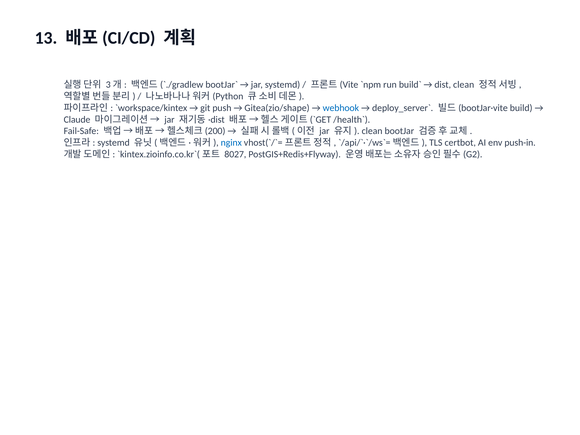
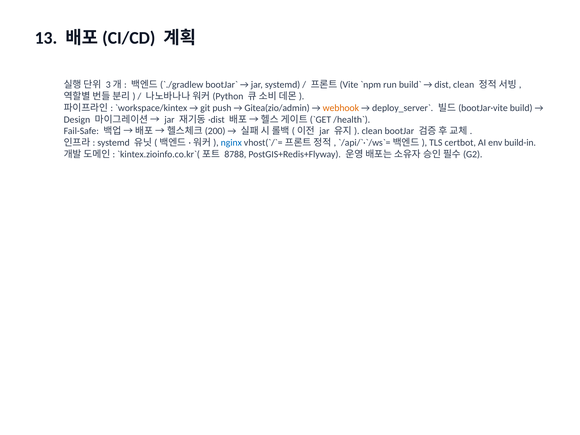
Gitea(zio/shape: Gitea(zio/shape -> Gitea(zio/admin
webhook colour: blue -> orange
Claude: Claude -> Design
push-in: push-in -> build-in
8027: 8027 -> 8788
